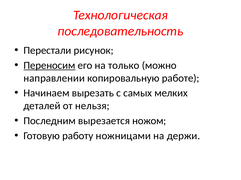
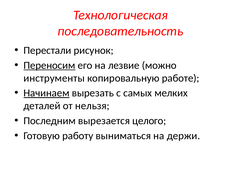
только: только -> лезвие
направлении: направлении -> инструменты
Начинаем underline: none -> present
ножом: ножом -> целого
ножницами: ножницами -> выниматься
